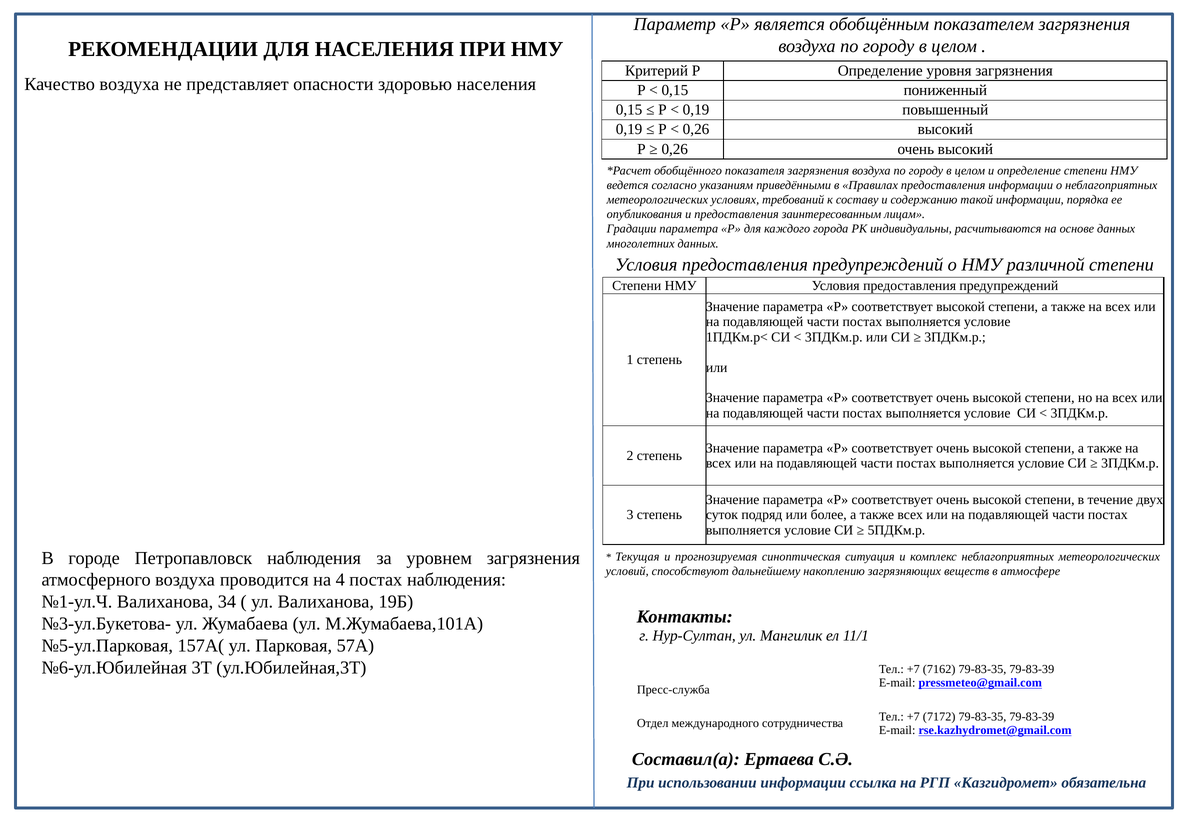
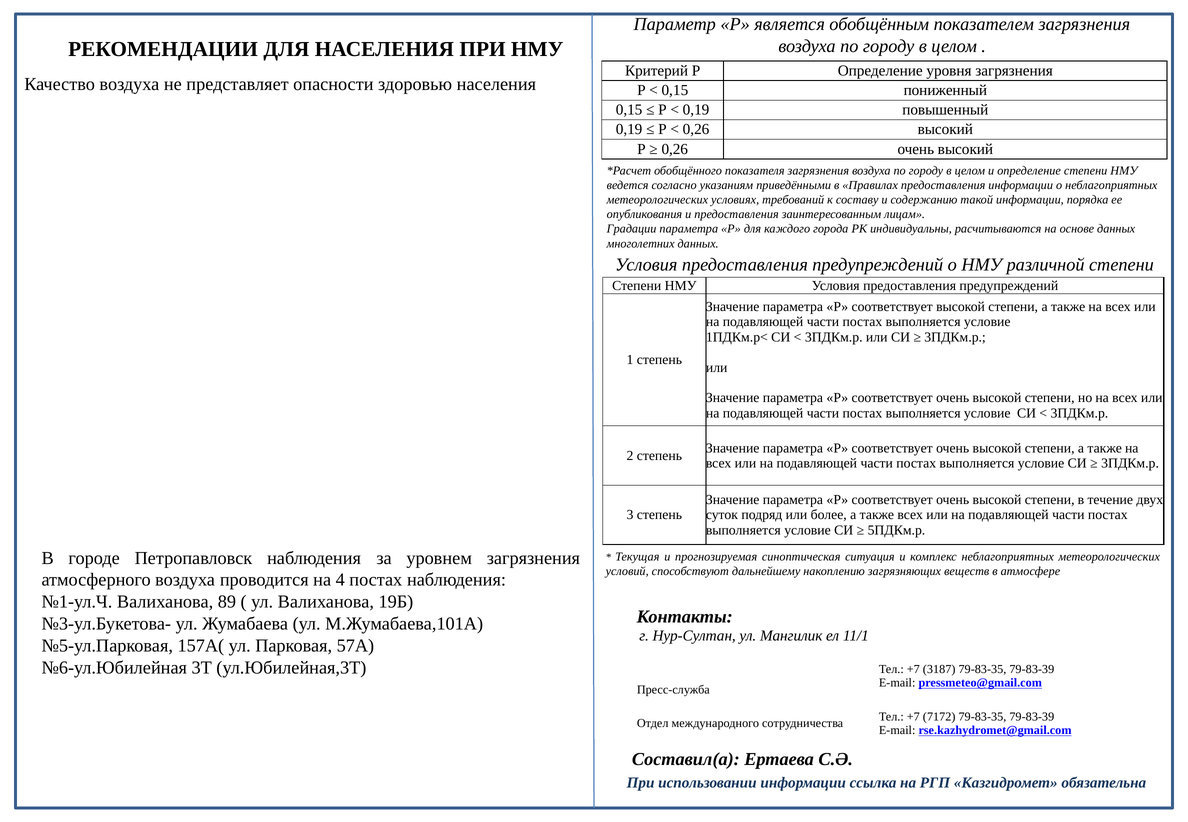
34: 34 -> 89
7162: 7162 -> 3187
